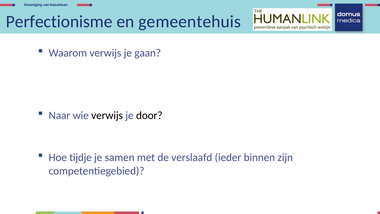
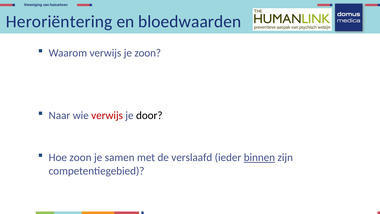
Perfectionisme: Perfectionisme -> Heroriëntering
gemeentehuis: gemeentehuis -> bloedwaarden
je gaan: gaan -> zoon
verwijs at (107, 115) colour: black -> red
Hoe tijdje: tijdje -> zoon
binnen underline: none -> present
